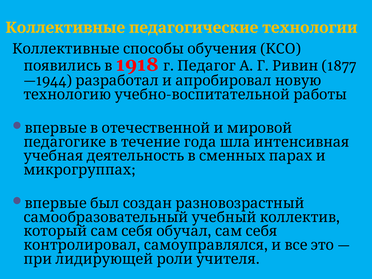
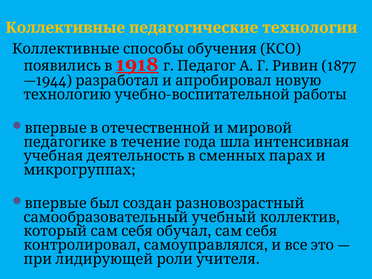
1918 underline: none -> present
